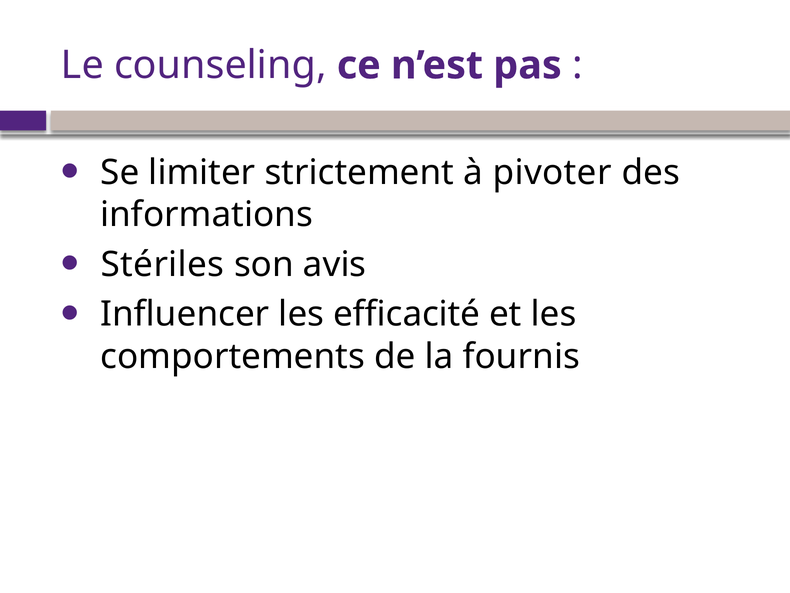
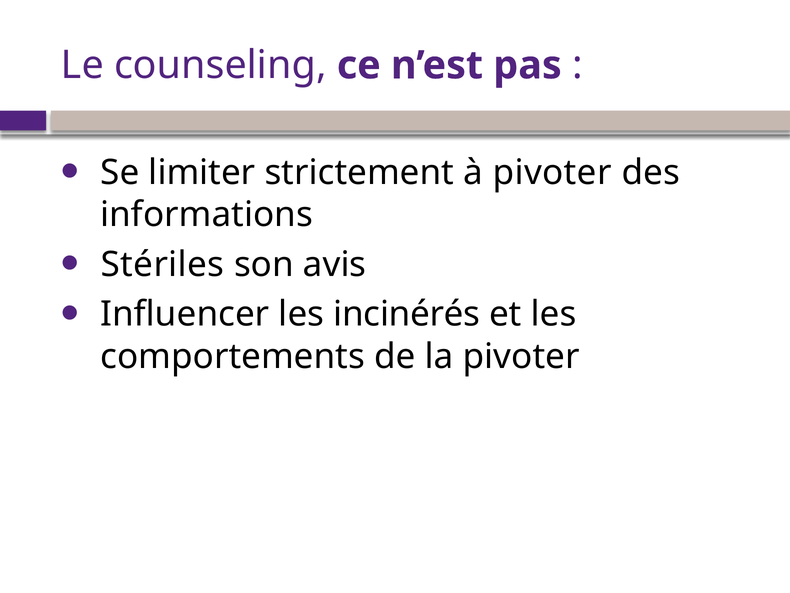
efficacité: efficacité -> incinérés
la fournis: fournis -> pivoter
